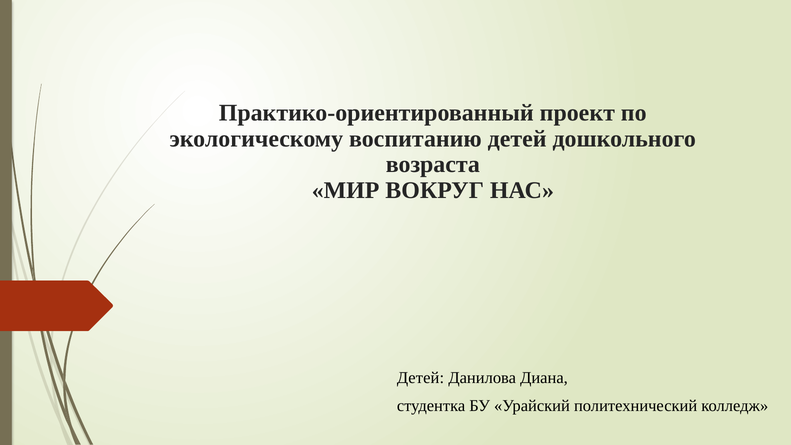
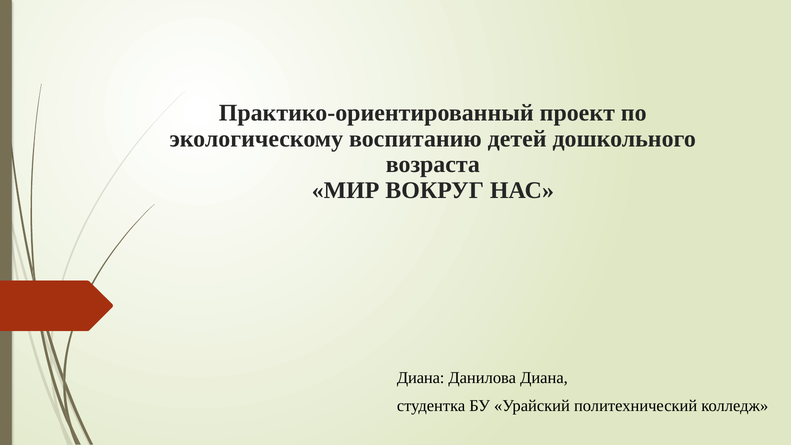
Детей at (421, 378): Детей -> Диана
